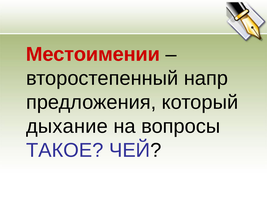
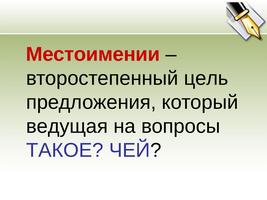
напр: напр -> цель
дыхание: дыхание -> ведущая
